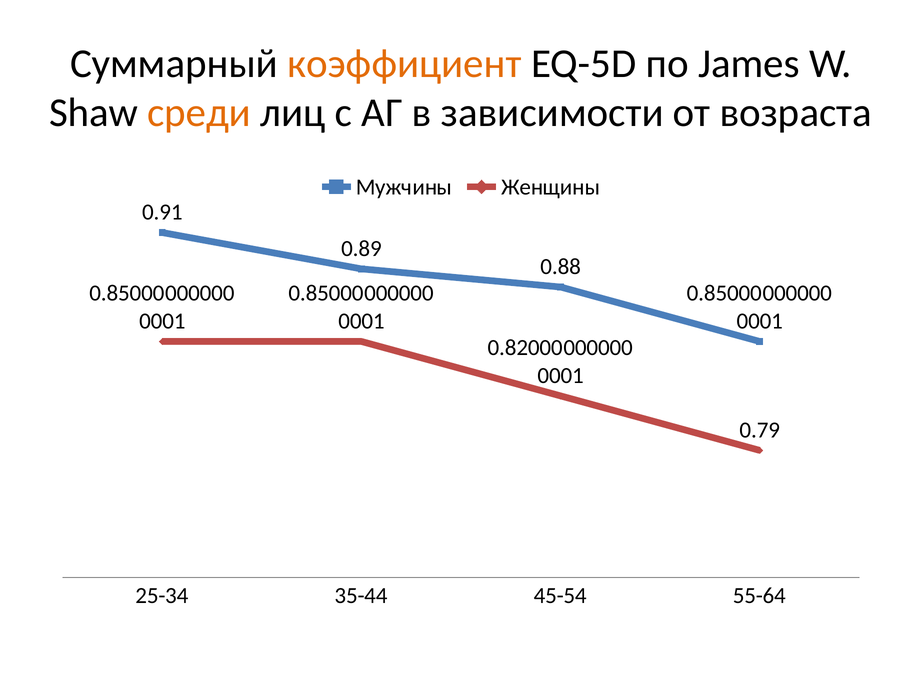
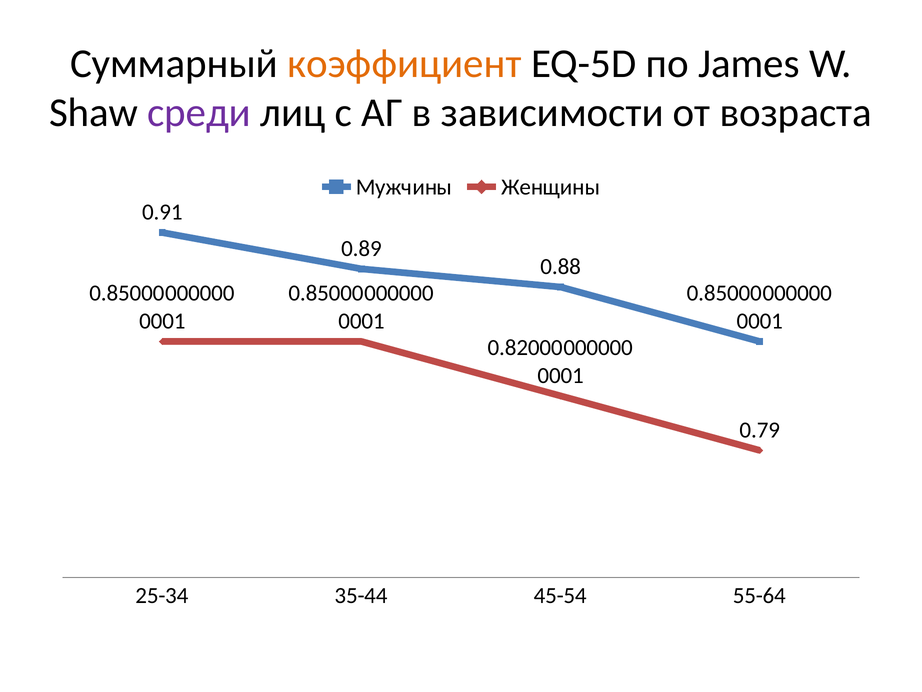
среди colour: orange -> purple
